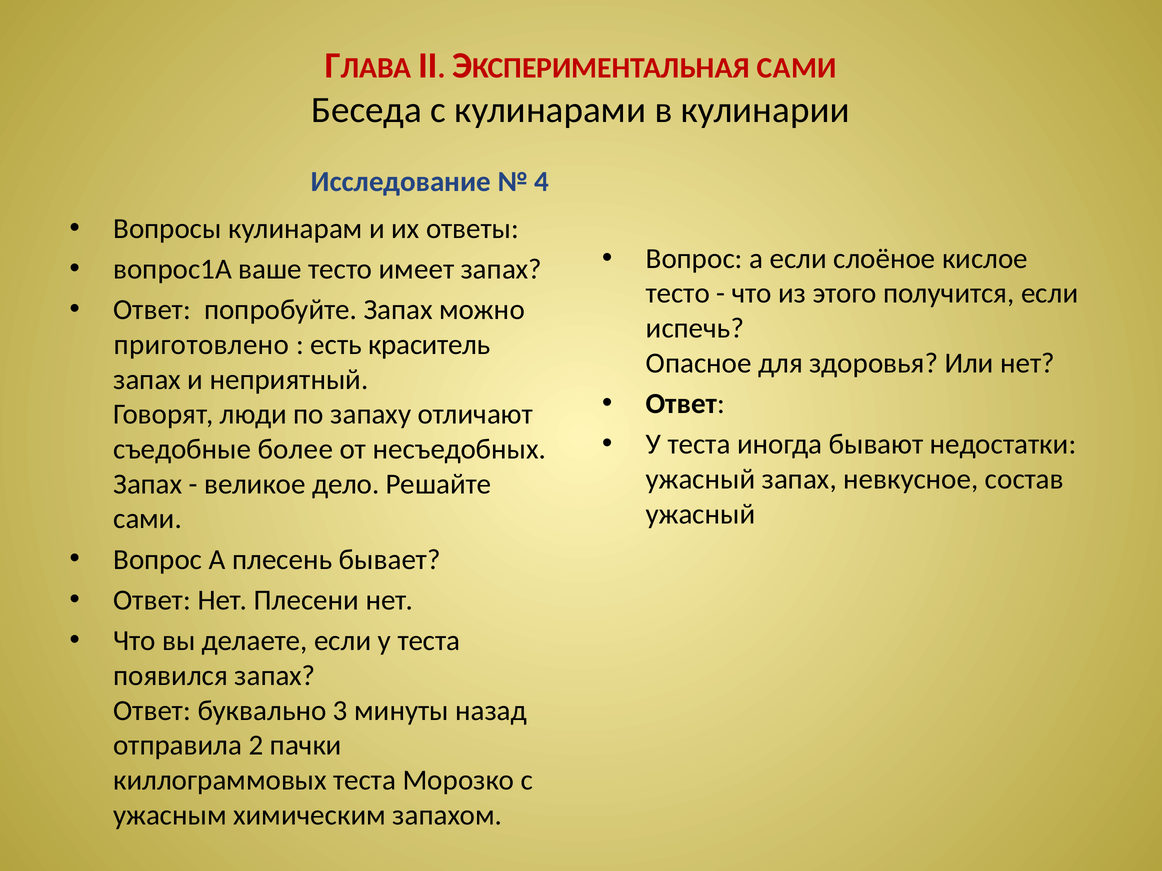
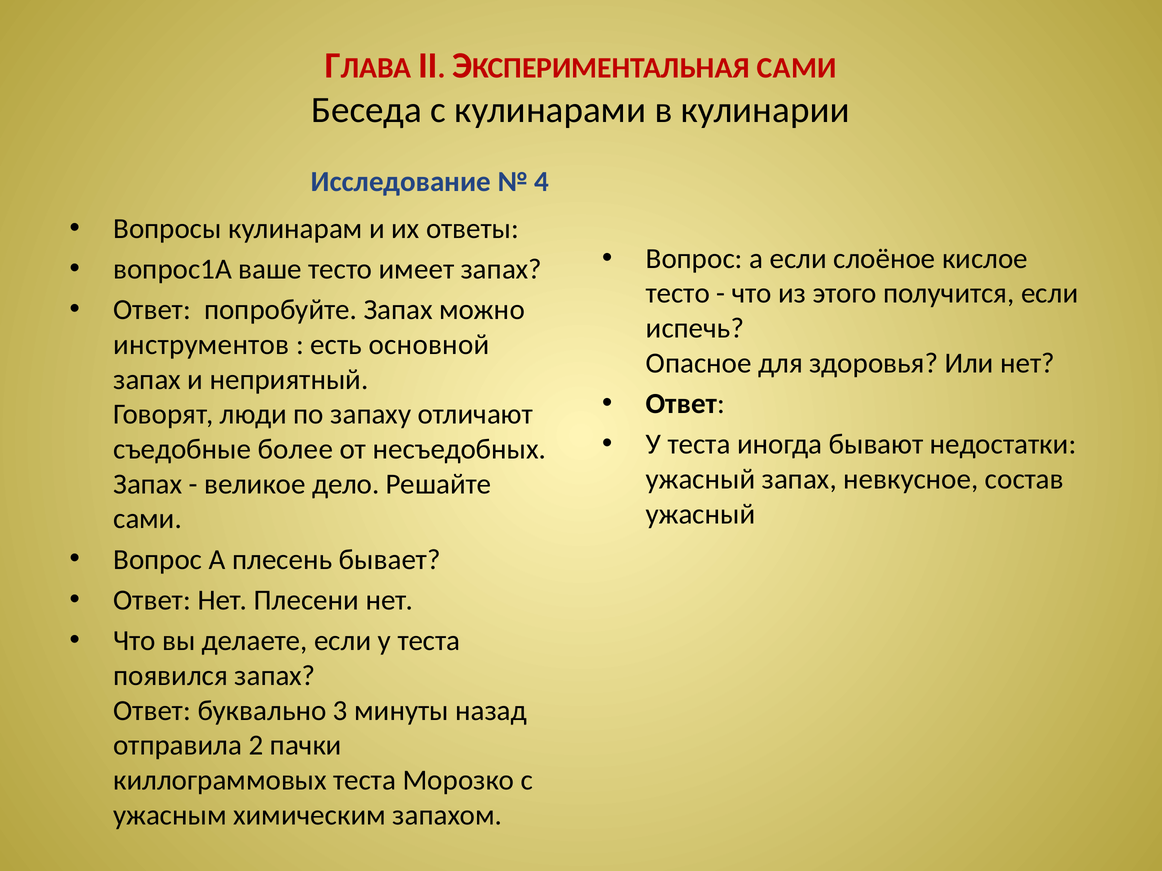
приготовлено: приготовлено -> инструментов
краситель: краситель -> основной
